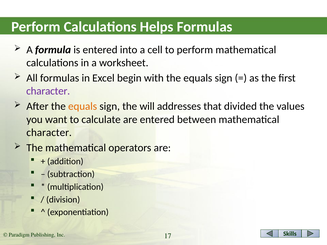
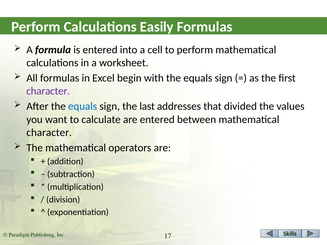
Helps: Helps -> Easily
equals at (83, 106) colour: orange -> blue
will: will -> last
